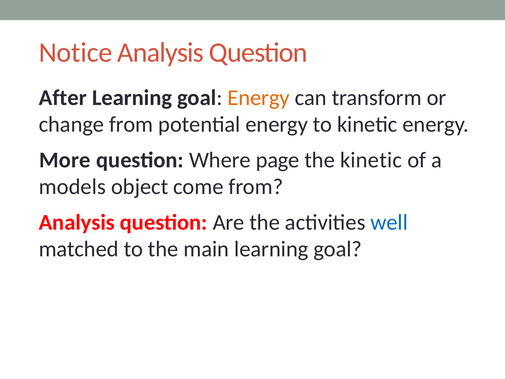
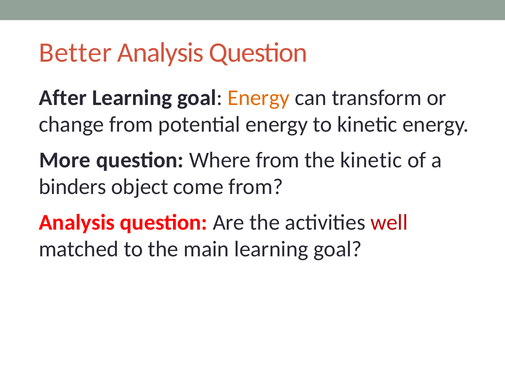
Notice: Notice -> Better
Where page: page -> from
models: models -> binders
well colour: blue -> red
